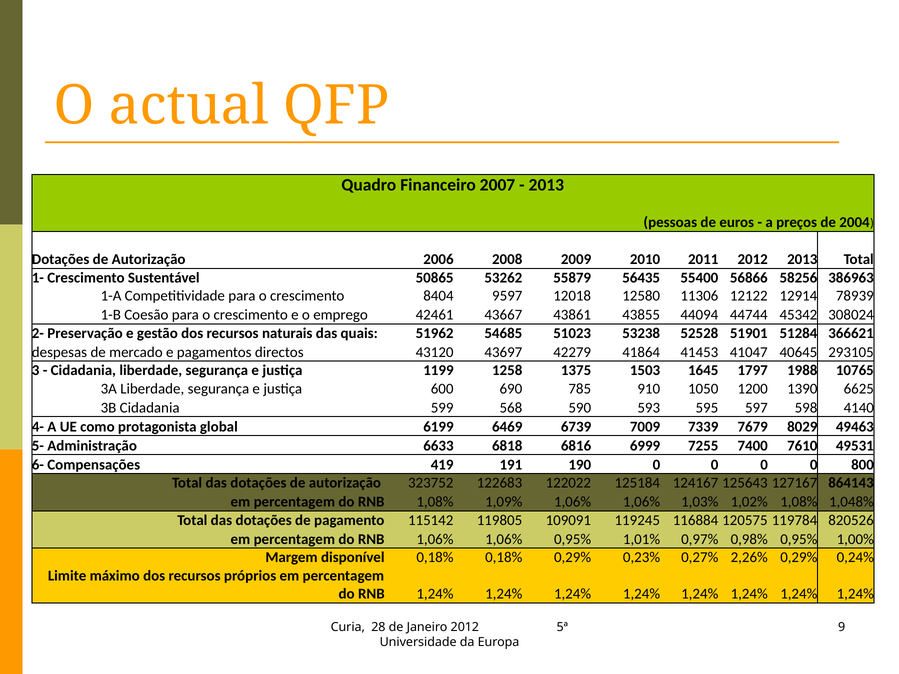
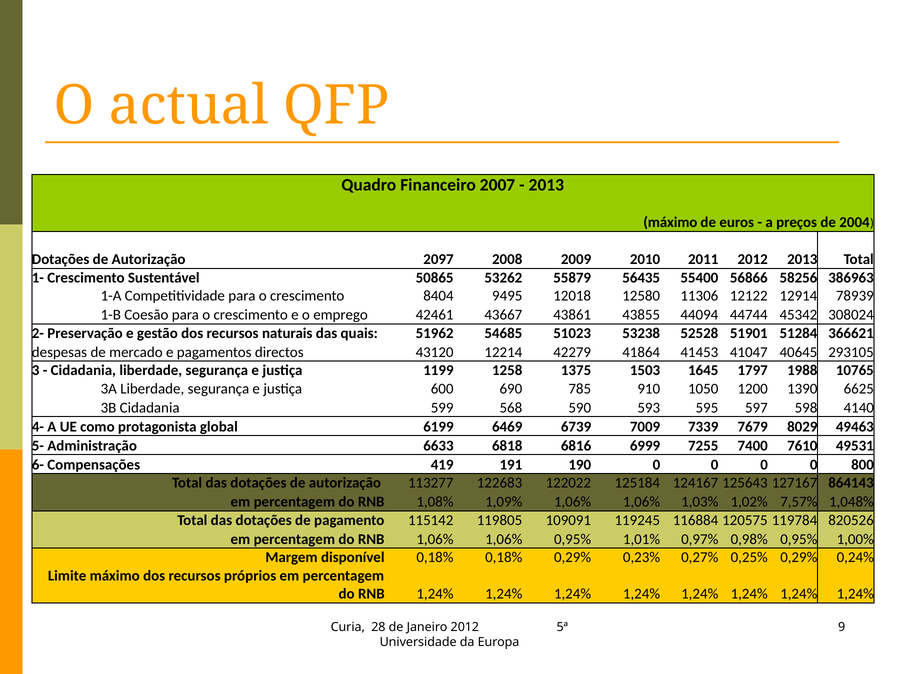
pessoas at (670, 222): pessoas -> máximo
2006: 2006 -> 2097
9597: 9597 -> 9495
43697: 43697 -> 12214
323752: 323752 -> 113277
1,02% 1,08%: 1,08% -> 7,57%
2,26%: 2,26% -> 0,25%
